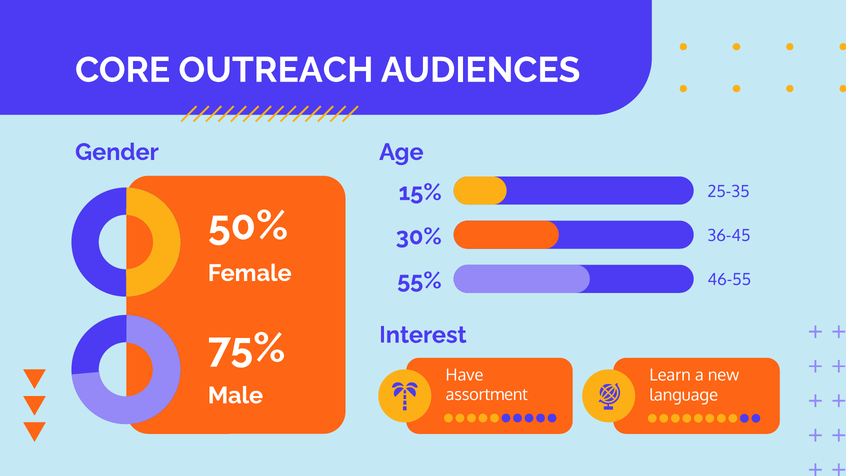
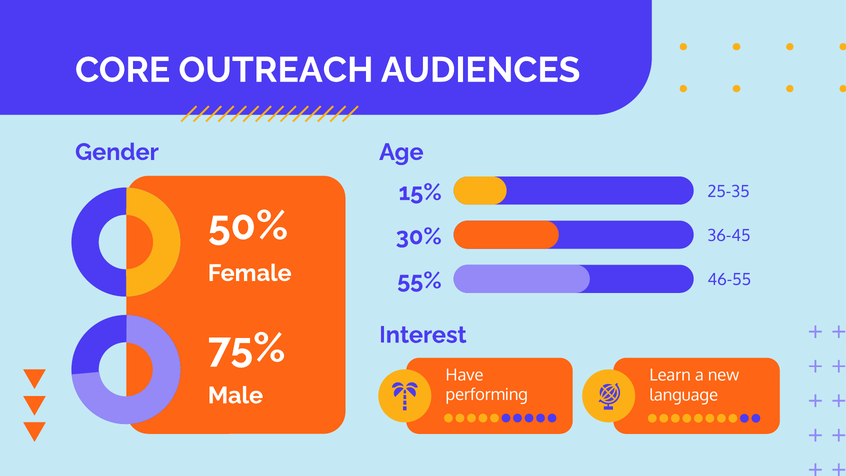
assortment: assortment -> performing
